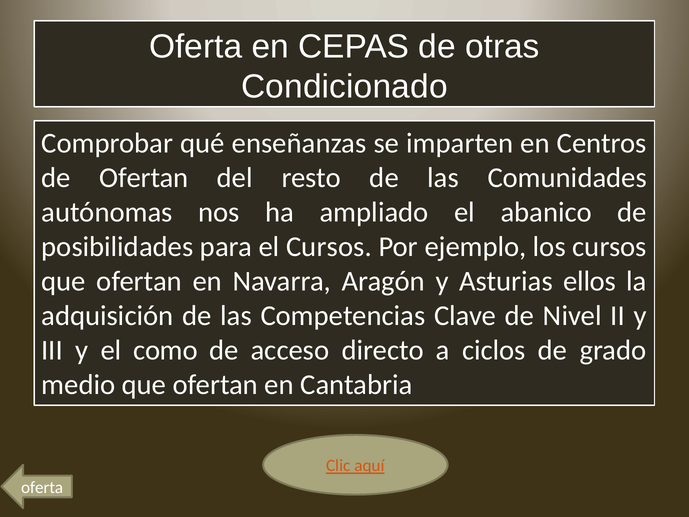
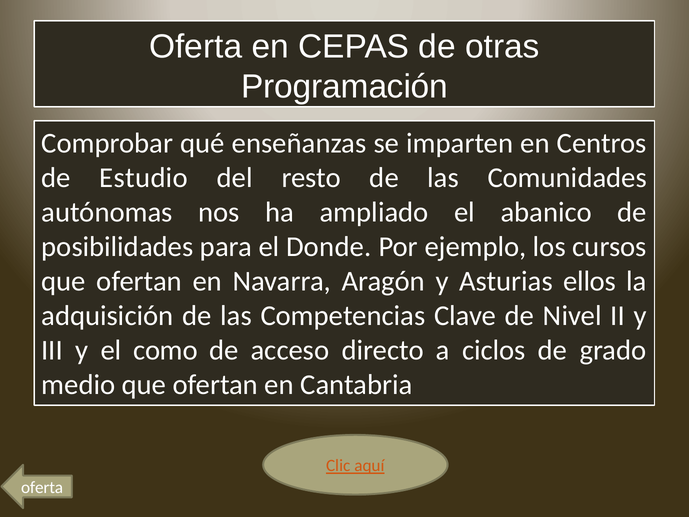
Condicionado: Condicionado -> Programación
de Ofertan: Ofertan -> Estudio
el Cursos: Cursos -> Donde
